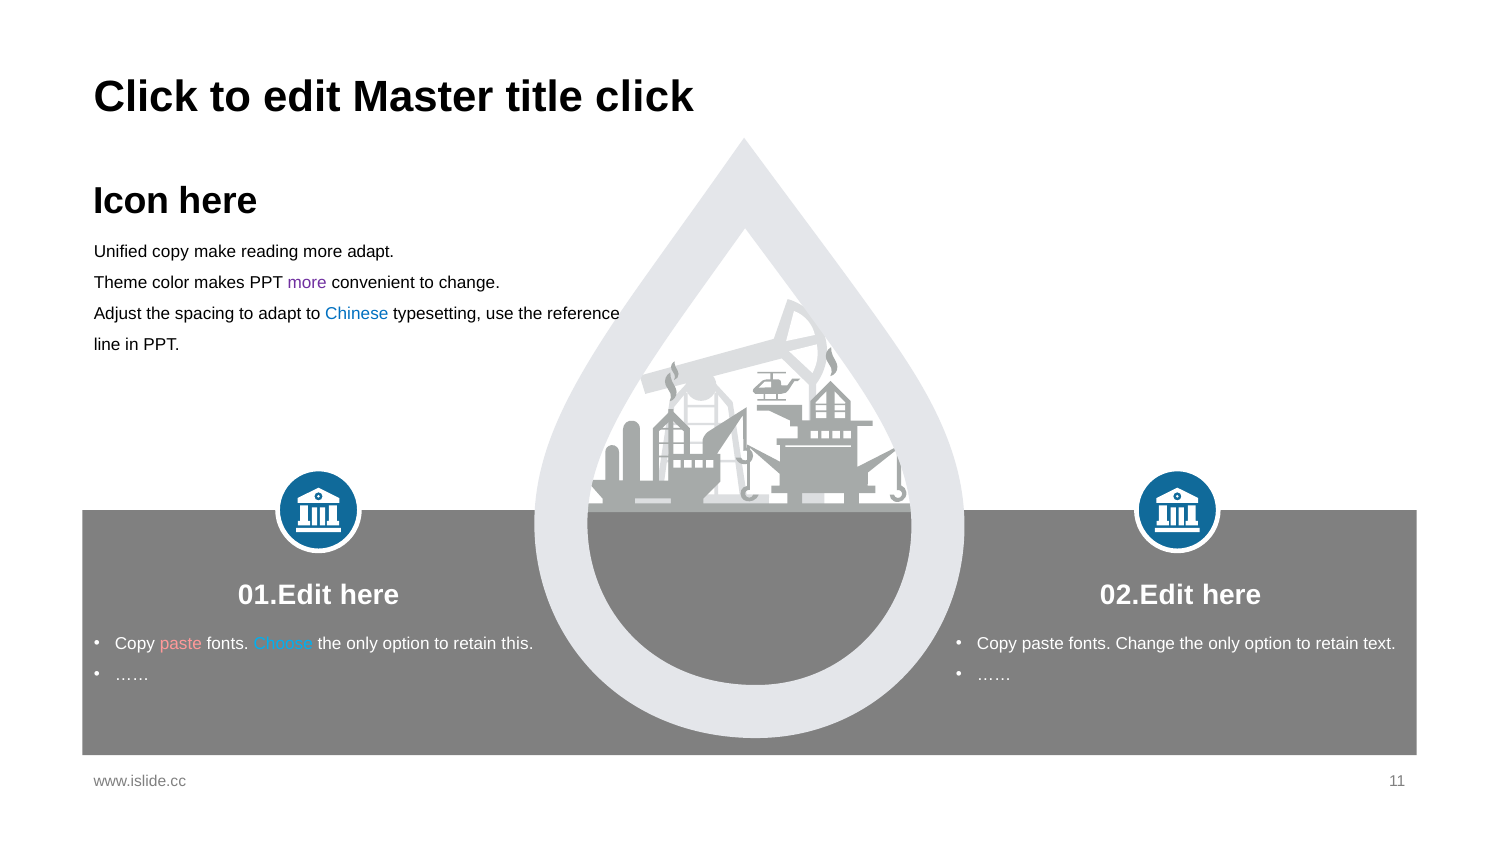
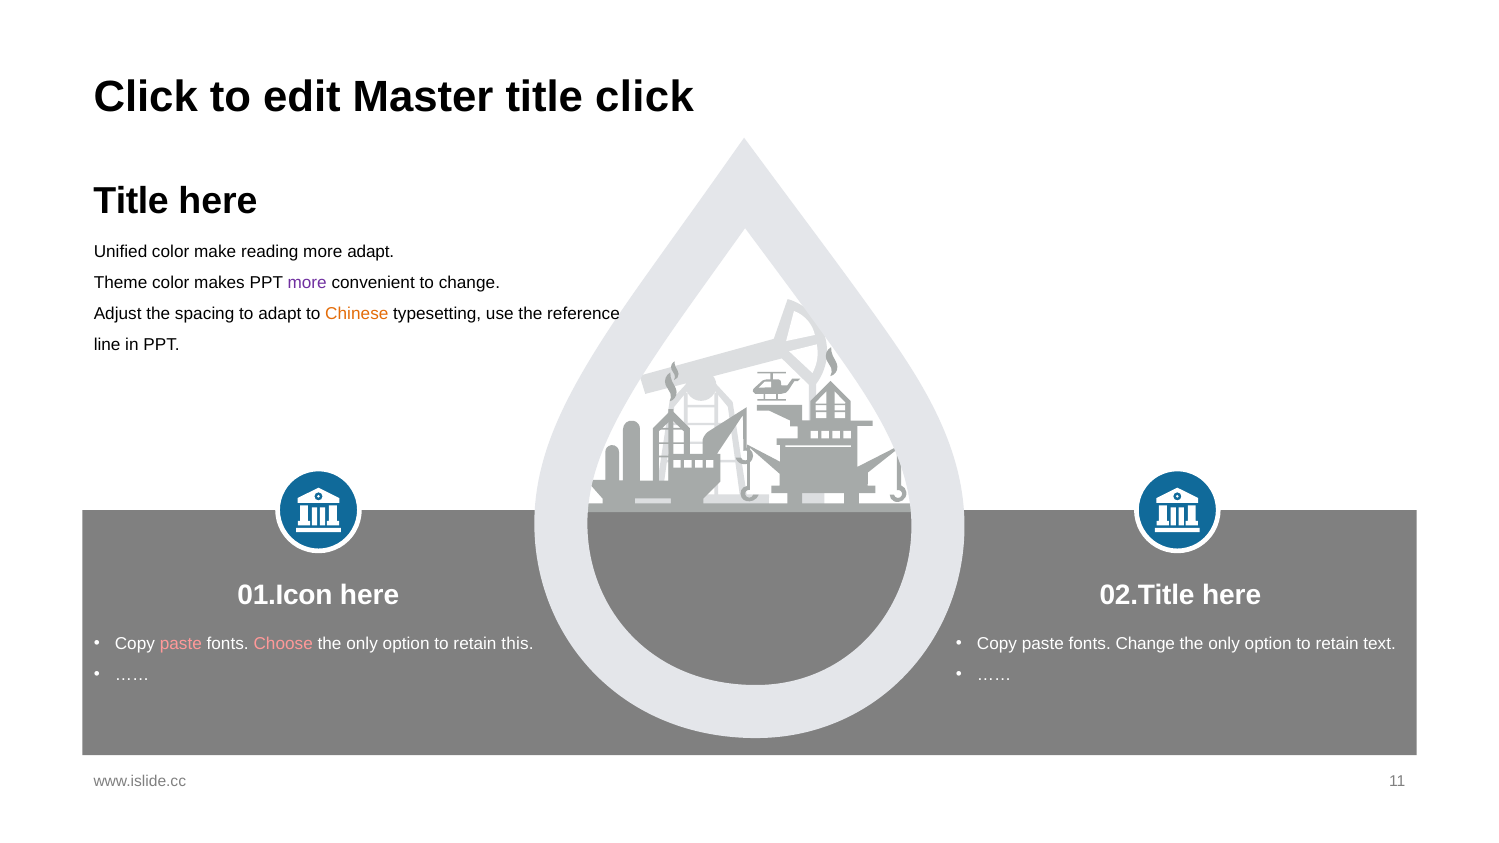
Icon at (131, 201): Icon -> Title
Unified copy: copy -> color
Chinese colour: blue -> orange
01.Edit: 01.Edit -> 01.Icon
02.Edit: 02.Edit -> 02.Title
Choose colour: light blue -> pink
